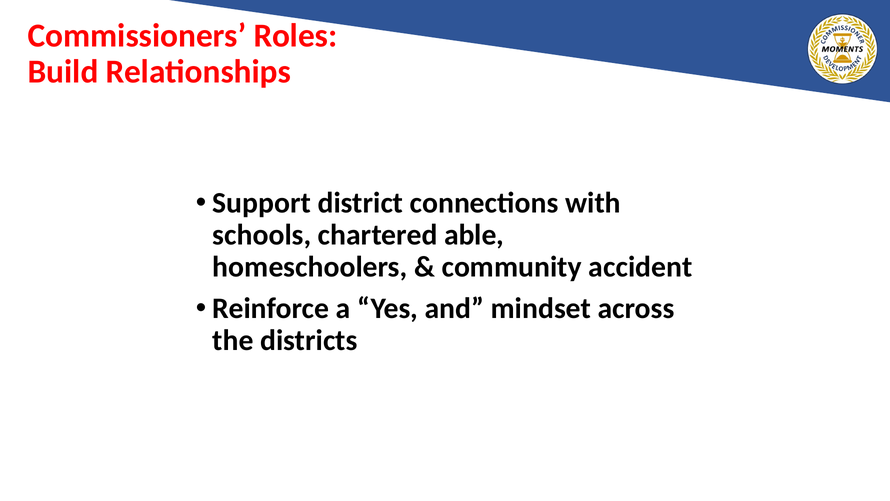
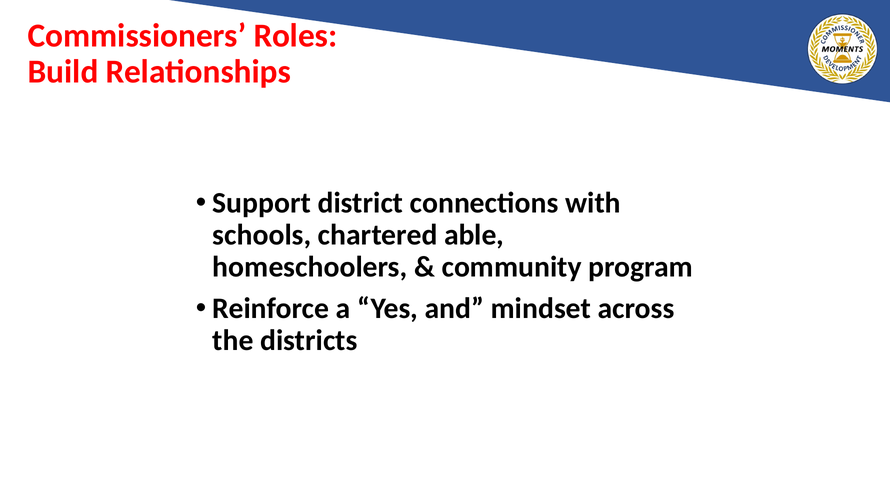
accident: accident -> program
